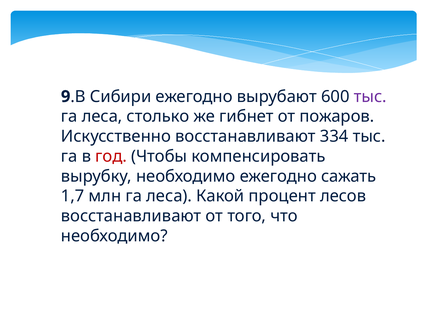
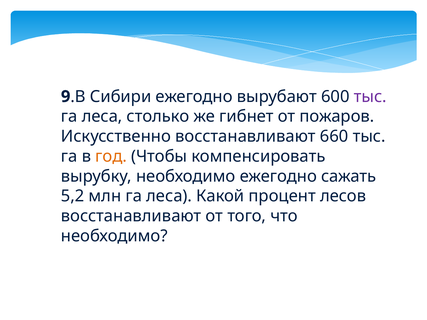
334: 334 -> 660
год colour: red -> orange
1,7: 1,7 -> 5,2
